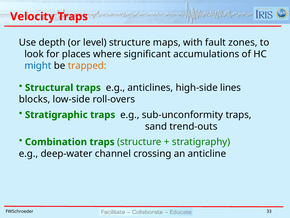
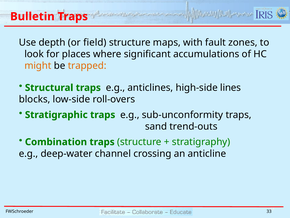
Velocity: Velocity -> Bulletin
level: level -> field
might colour: blue -> orange
